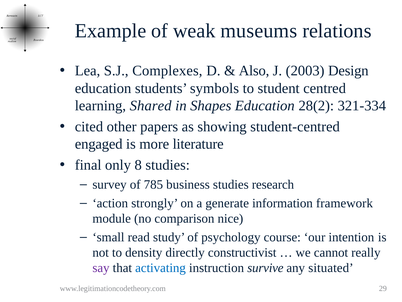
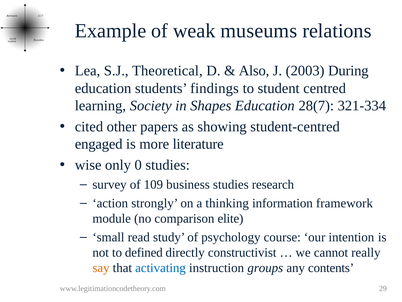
Complexes: Complexes -> Theoretical
Design: Design -> During
symbols: symbols -> findings
Shared: Shared -> Society
28(2: 28(2 -> 28(7
final: final -> wise
8: 8 -> 0
785: 785 -> 109
generate: generate -> thinking
nice: nice -> elite
density: density -> defined
say colour: purple -> orange
survive: survive -> groups
situated: situated -> contents
